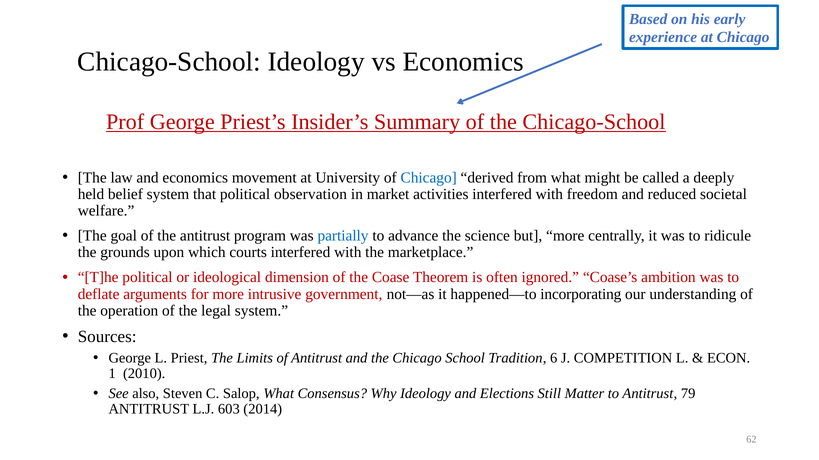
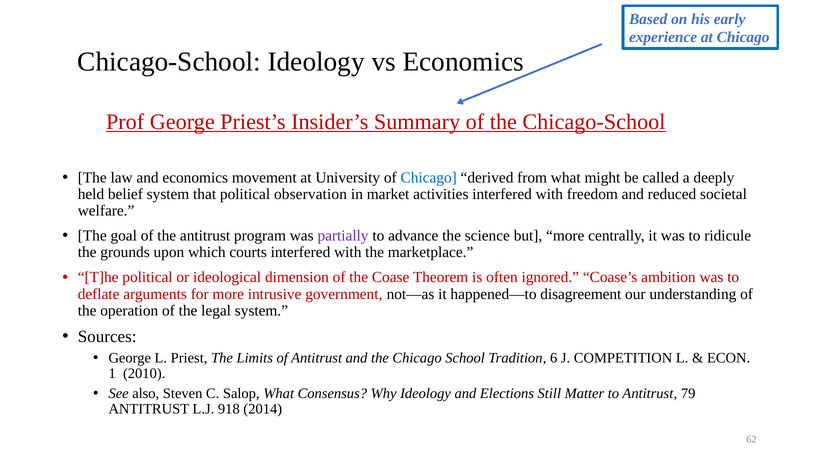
partially colour: blue -> purple
incorporating: incorporating -> disagreement
603: 603 -> 918
